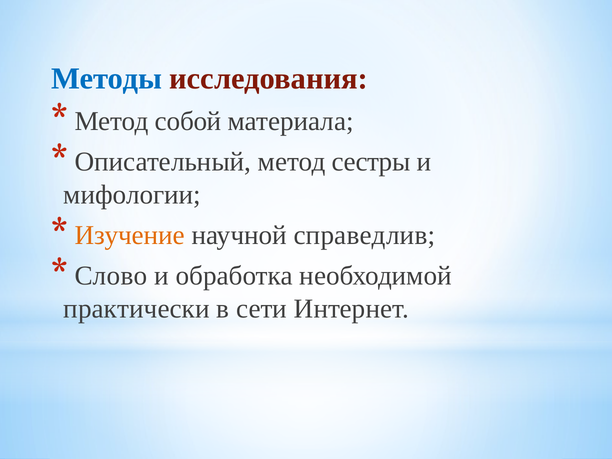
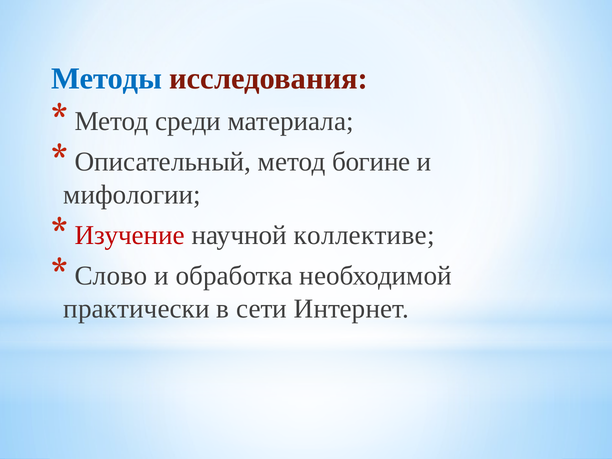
собой: собой -> среди
сестры: сестры -> богине
Изучение colour: orange -> red
справедлив: справедлив -> коллективе
